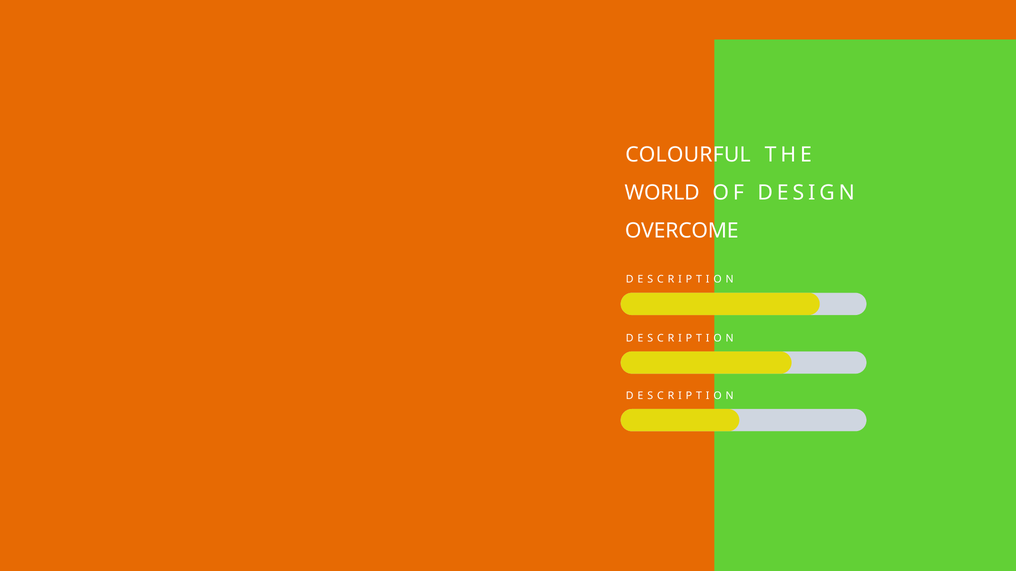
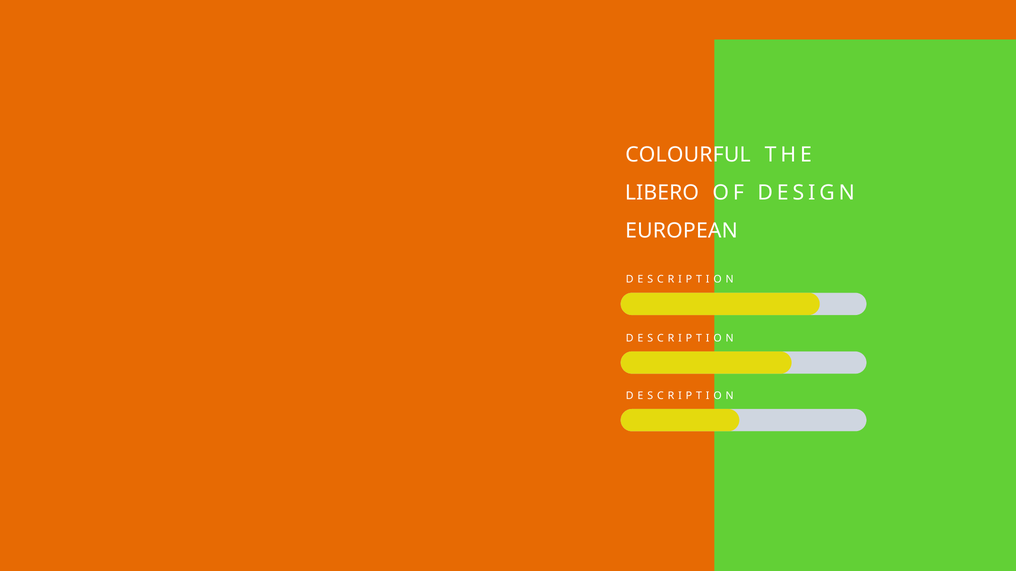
WORLD: WORLD -> LIBERO
OVERCOME: OVERCOME -> EUROPEAN
